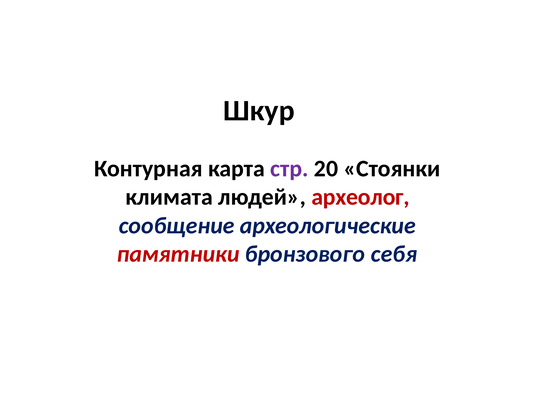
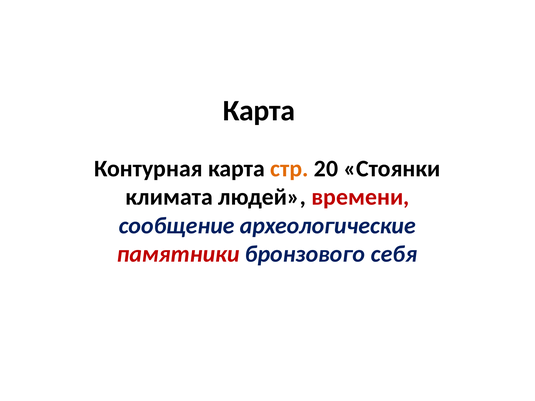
Шкур at (259, 111): Шкур -> Карта
стр colour: purple -> orange
археолог: археолог -> времени
